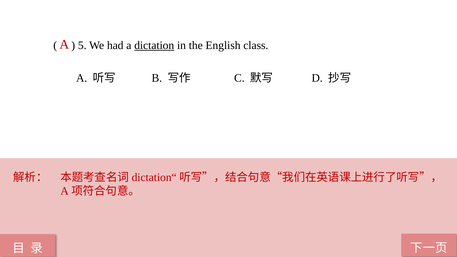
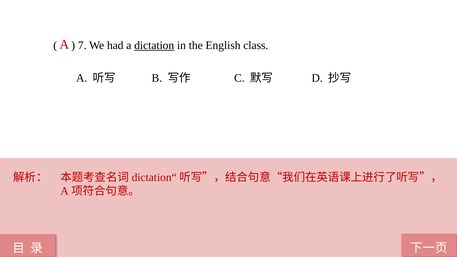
5: 5 -> 7
